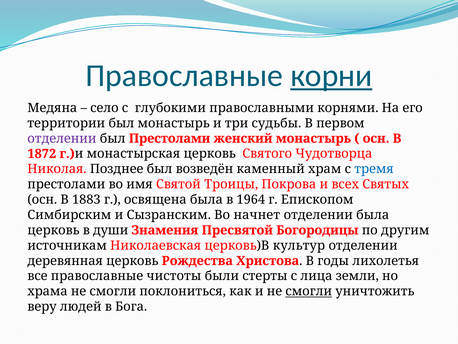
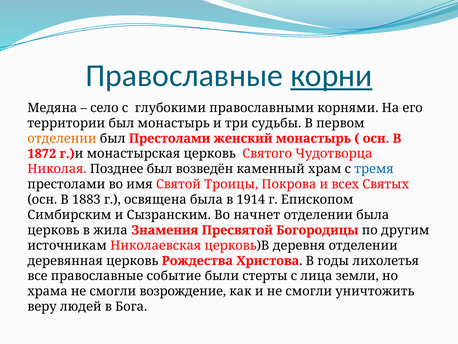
отделении at (62, 138) colour: purple -> orange
1964: 1964 -> 1914
души: души -> жила
культур: культур -> деревня
чистоты: чистоты -> событие
поклониться: поклониться -> возрождение
смогли at (309, 291) underline: present -> none
